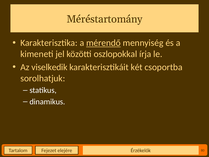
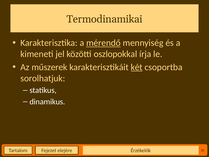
Méréstartomány: Méréstartomány -> Termodinamikai
viselkedik: viselkedik -> műszerek
két underline: none -> present
